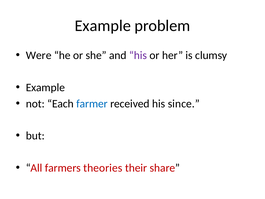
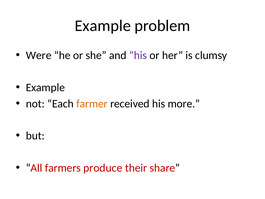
farmer colour: blue -> orange
since: since -> more
theories: theories -> produce
